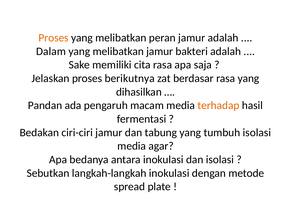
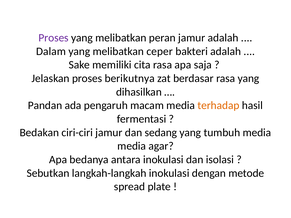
Proses at (54, 38) colour: orange -> purple
melibatkan jamur: jamur -> ceper
tabung: tabung -> sedang
tumbuh isolasi: isolasi -> media
